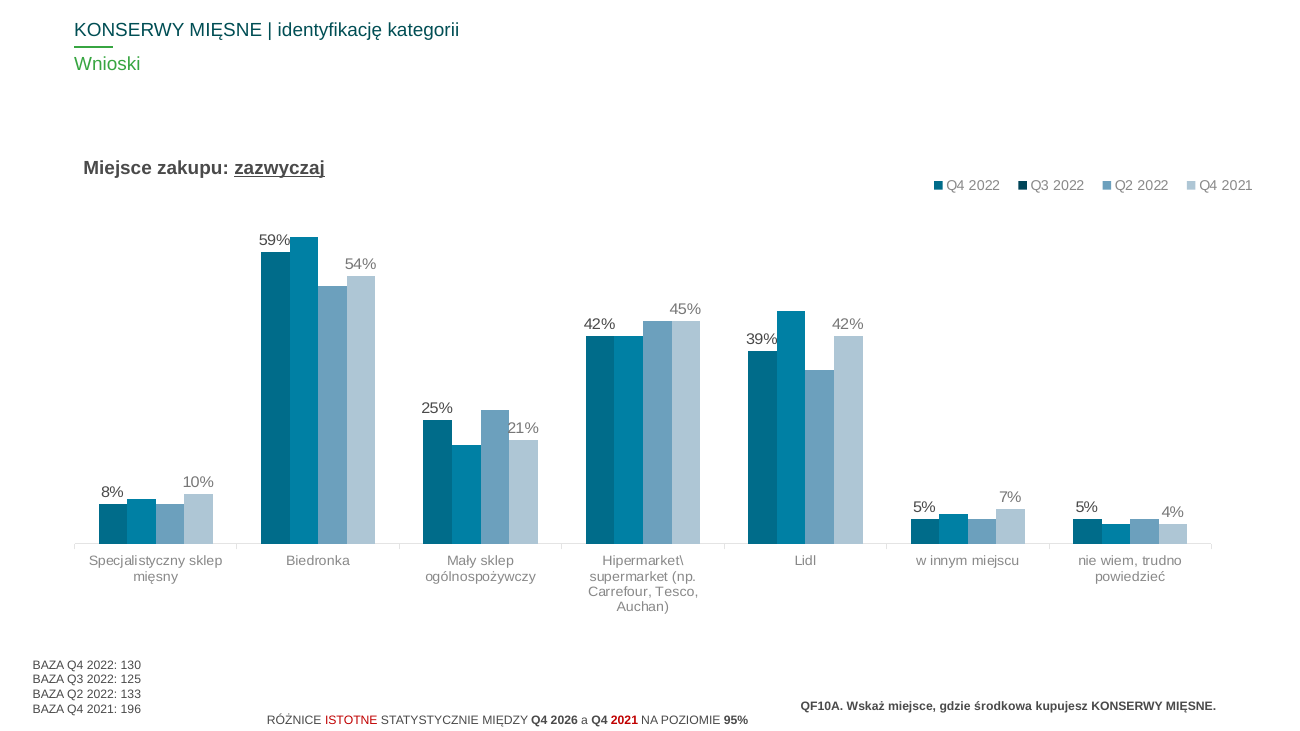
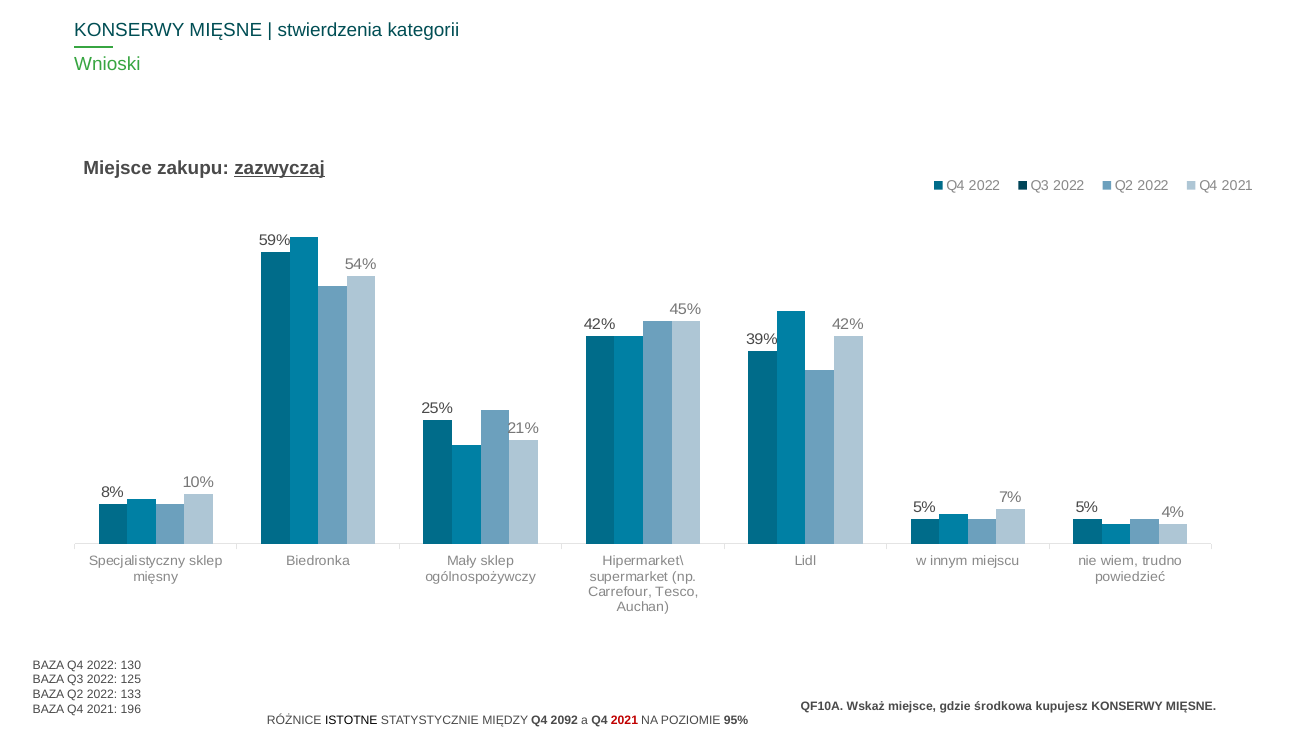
identyfikację: identyfikację -> stwierdzenia
ISTOTNE colour: red -> black
2026: 2026 -> 2092
